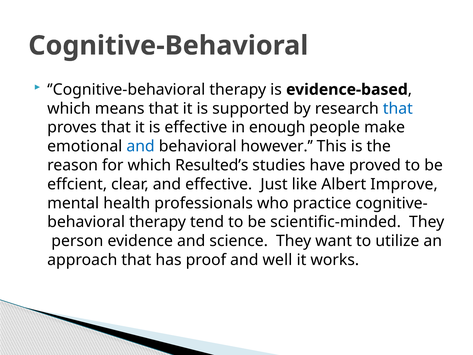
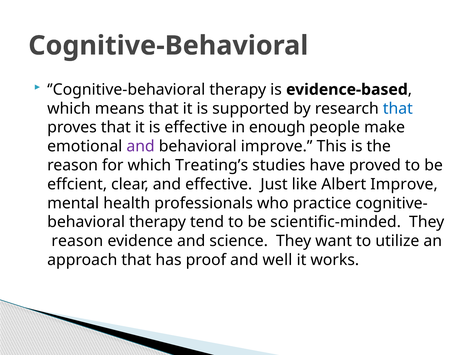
and at (141, 146) colour: blue -> purple
behavioral however: however -> improve
Resulted’s: Resulted’s -> Treating’s
person at (77, 241): person -> reason
